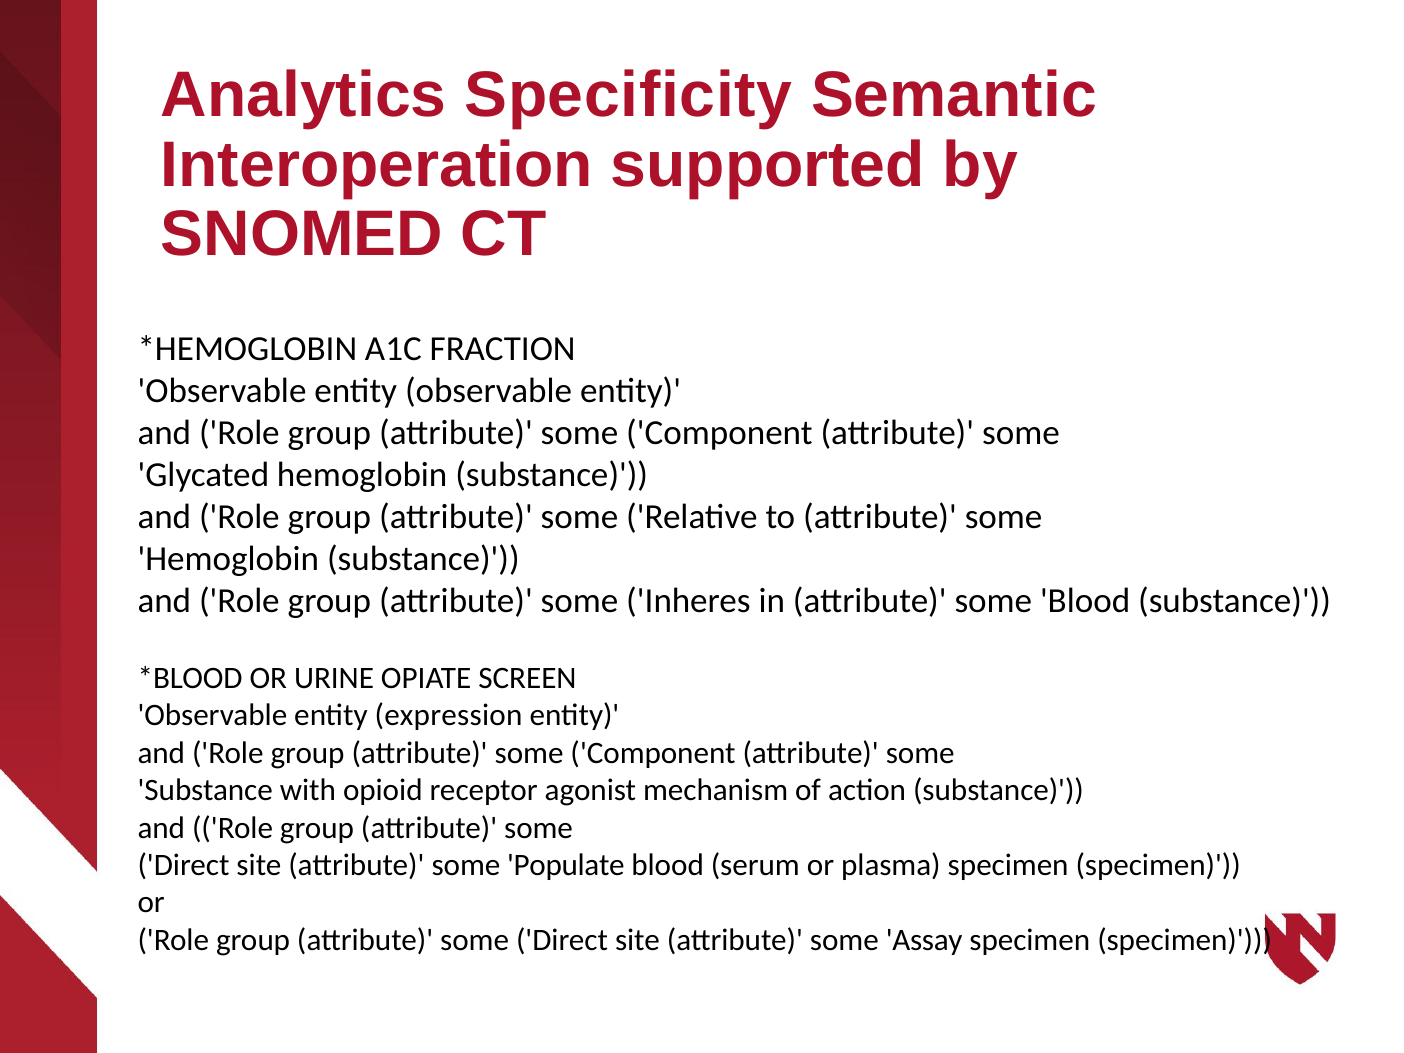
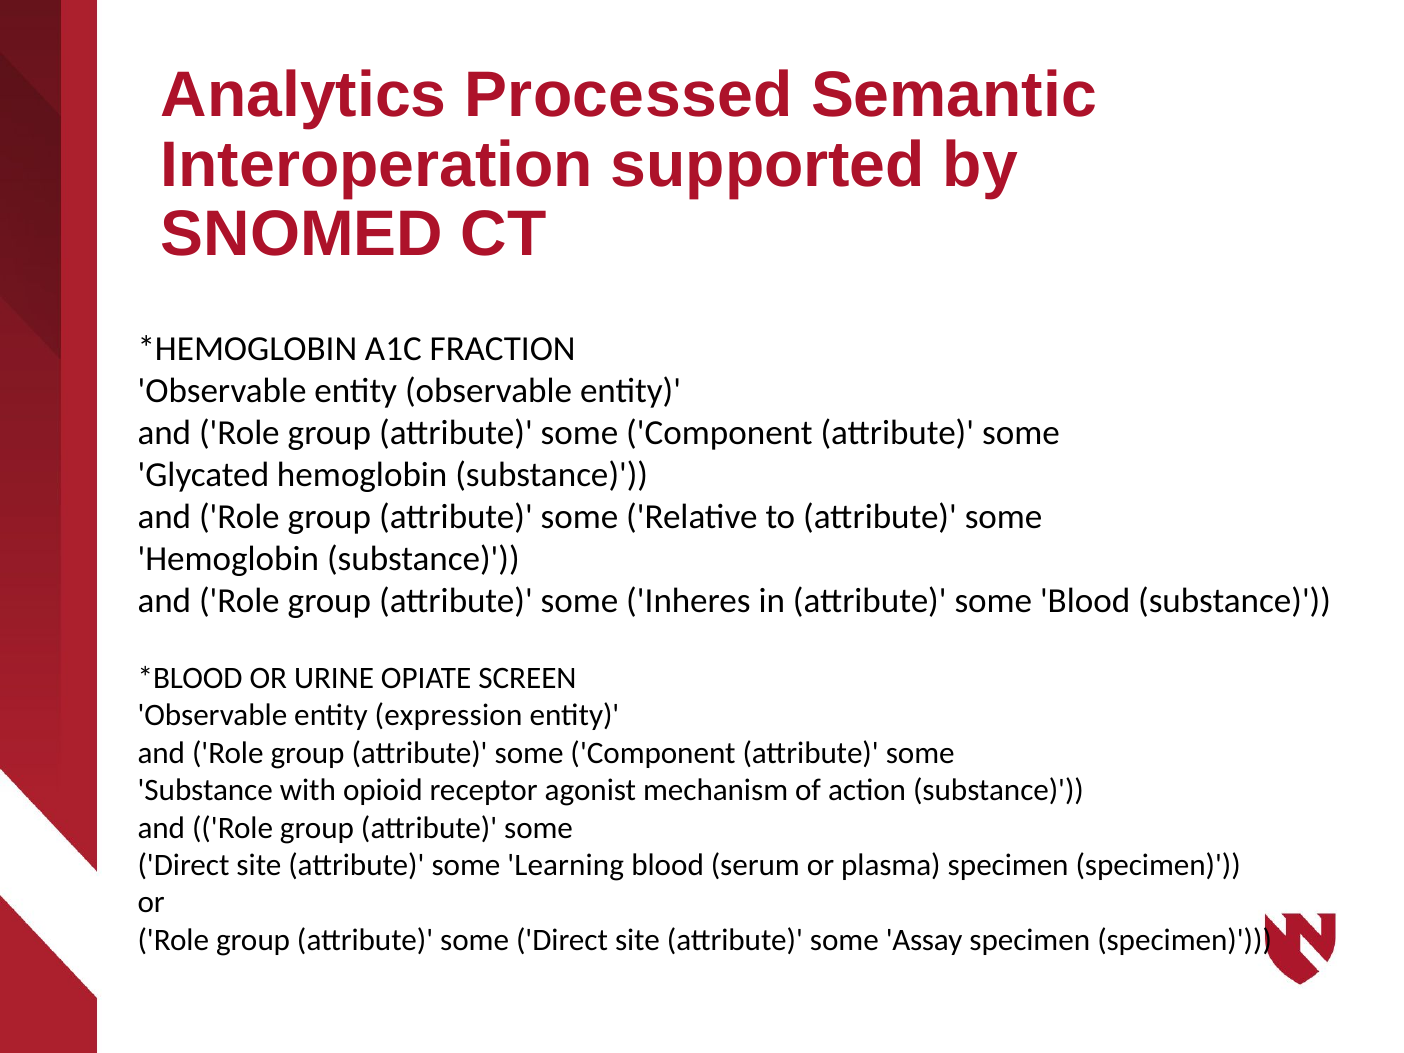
Specificity: Specificity -> Processed
Populate: Populate -> Learning
